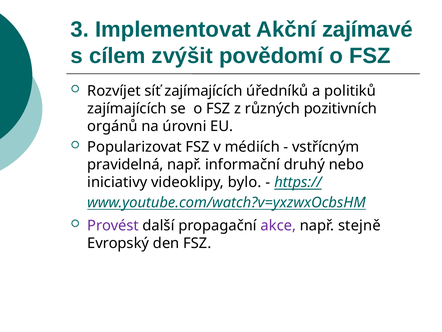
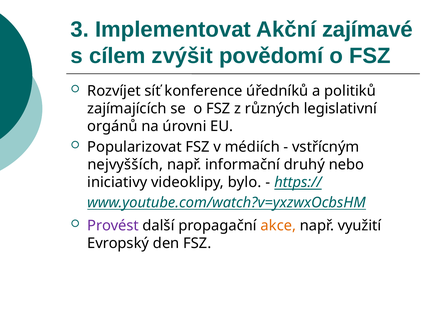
síť zajímajících: zajímajících -> konference
pozitivních: pozitivních -> legislativní
pravidelná: pravidelná -> nejvyšších
akce colour: purple -> orange
stejně: stejně -> využití
